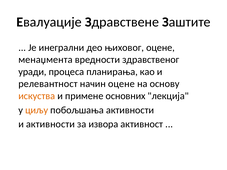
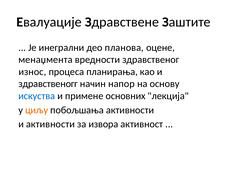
њиховог: њиховог -> планова
уради: уради -> износ
релевантност: релевантност -> здравственогг
начин оцене: оцене -> напор
искуства colour: orange -> blue
